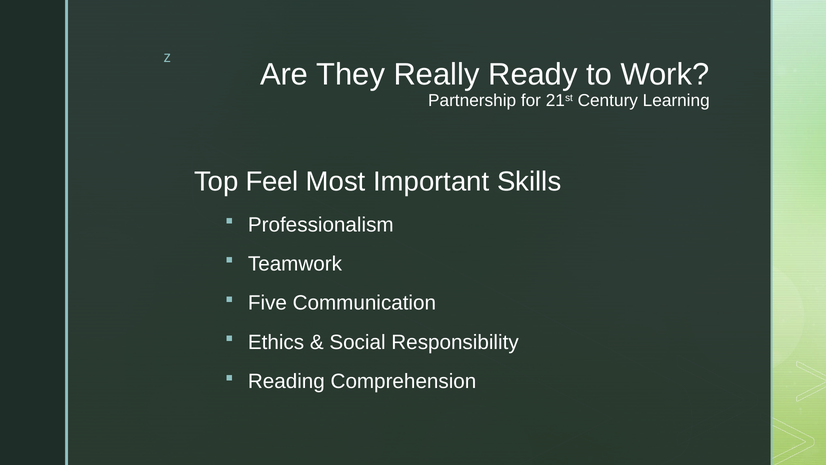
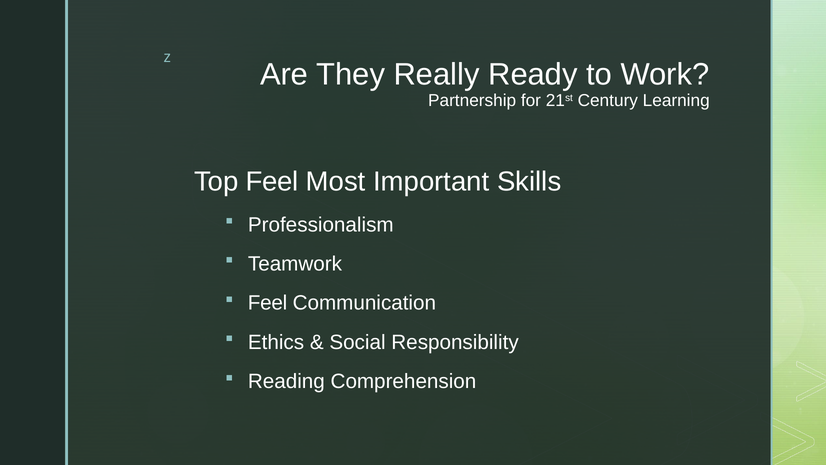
Five at (267, 303): Five -> Feel
